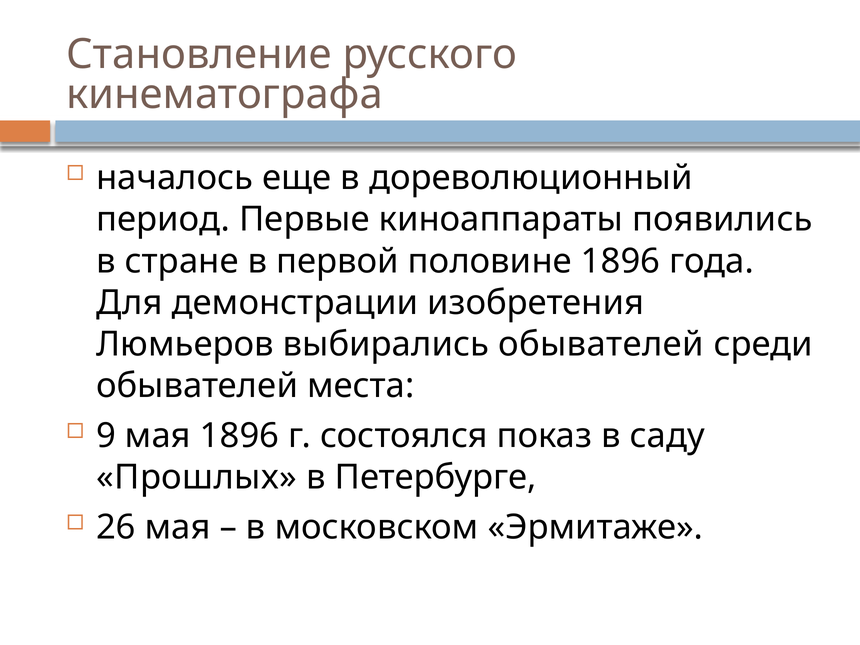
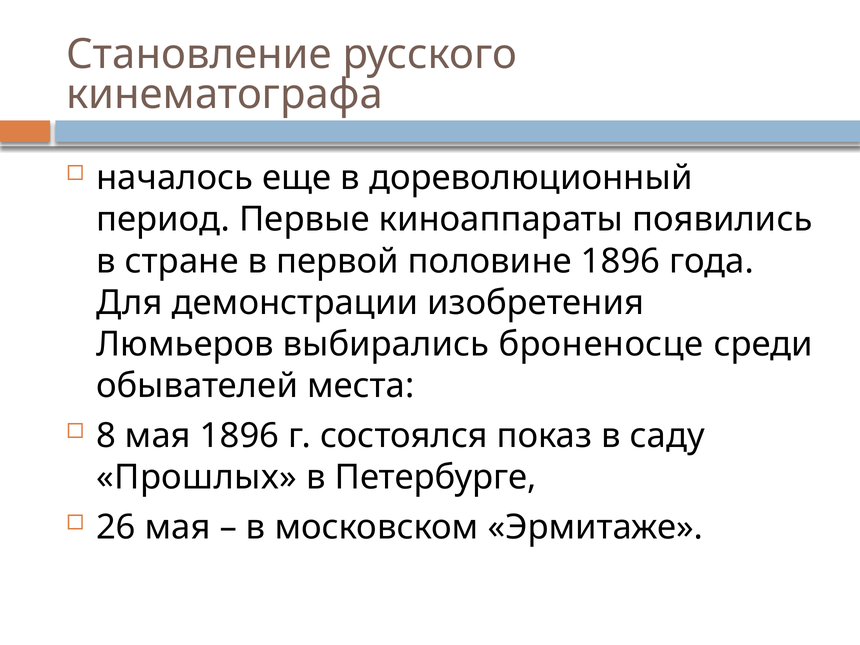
выбирались обывателей: обывателей -> броненосце
9: 9 -> 8
